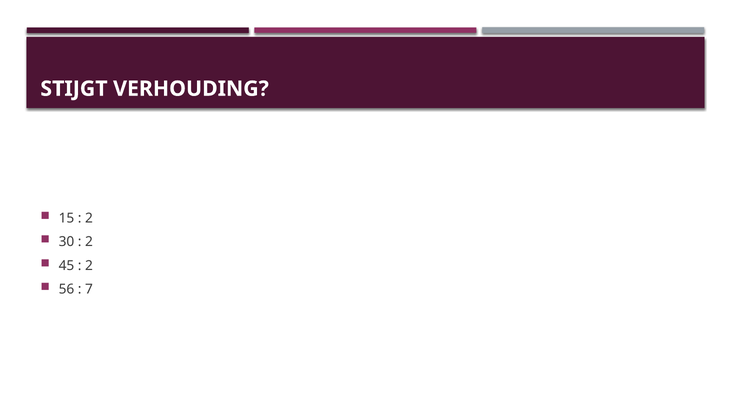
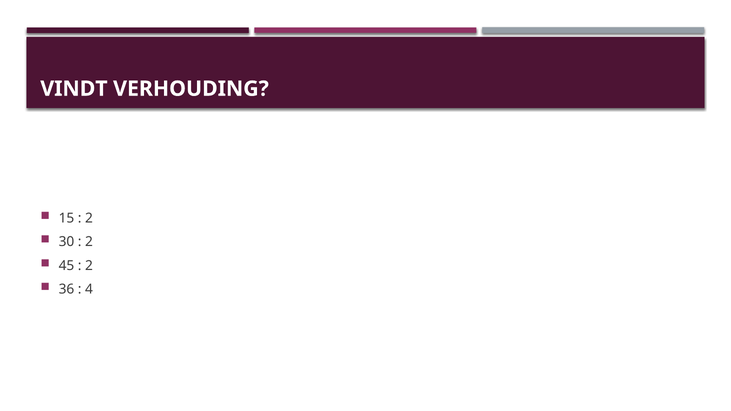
STIJGT: STIJGT -> VINDT
56: 56 -> 36
7: 7 -> 4
